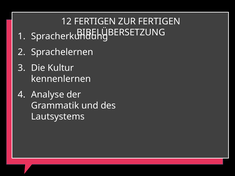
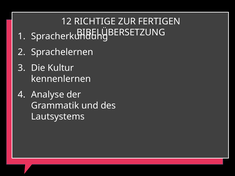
12 FERTIGEN: FERTIGEN -> RICHTIGE
